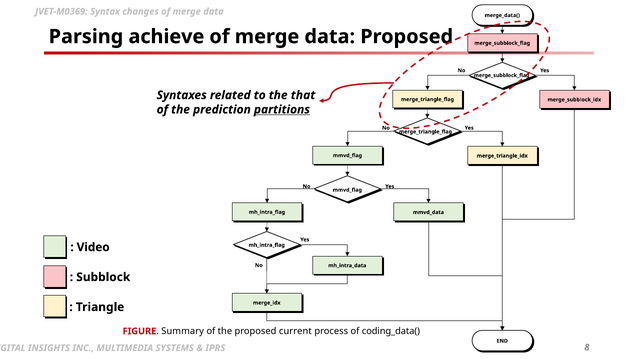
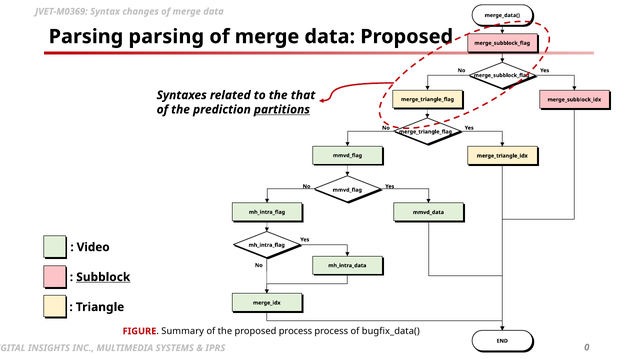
Parsing achieve: achieve -> parsing
Subblock underline: none -> present
proposed current: current -> process
coding_data(: coding_data( -> bugfix_data(
8: 8 -> 0
